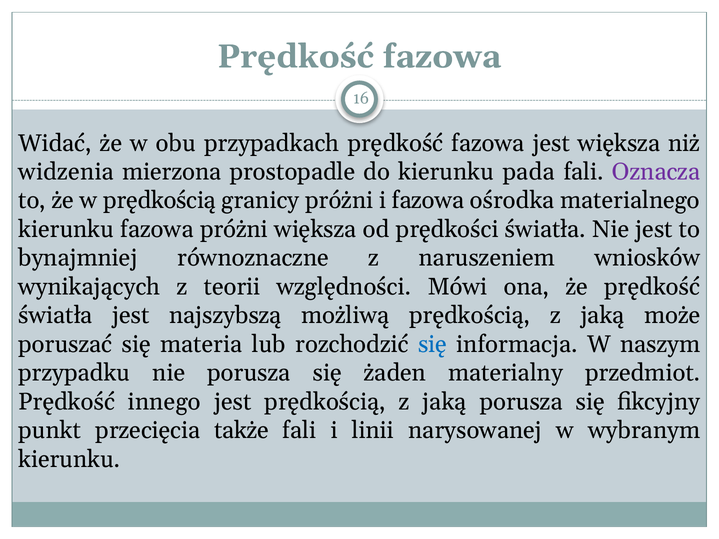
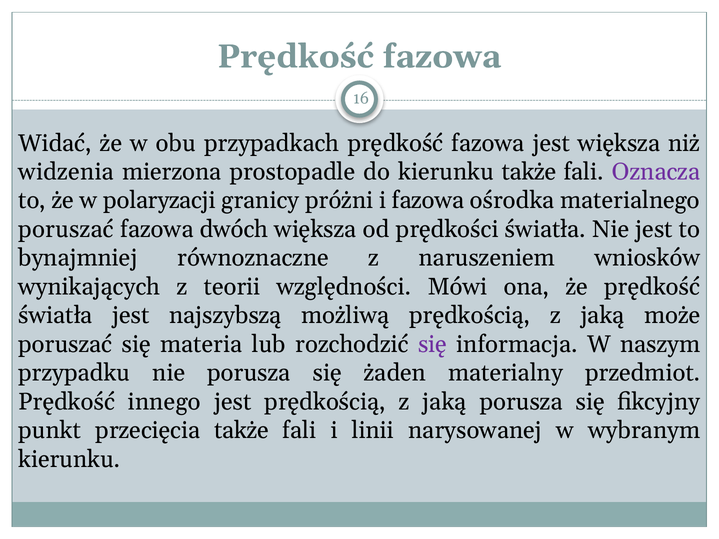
kierunku pada: pada -> także
w prędkością: prędkością -> polaryzacji
kierunku at (66, 229): kierunku -> poruszać
fazowa próżni: próżni -> dwóch
się at (433, 344) colour: blue -> purple
